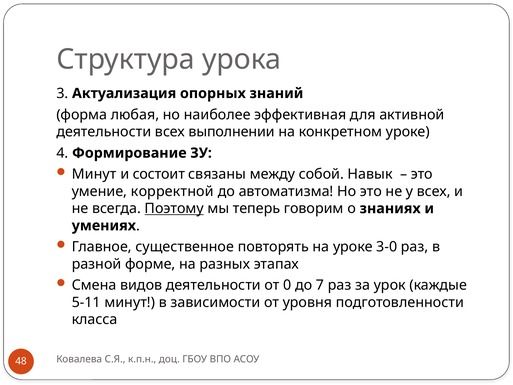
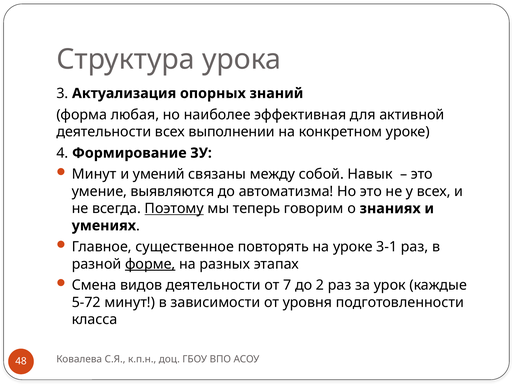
состоит: состоит -> умений
корректной: корректной -> выявляются
3-0: 3-0 -> 3-1
форме underline: none -> present
0: 0 -> 7
7: 7 -> 2
5-11: 5-11 -> 5-72
